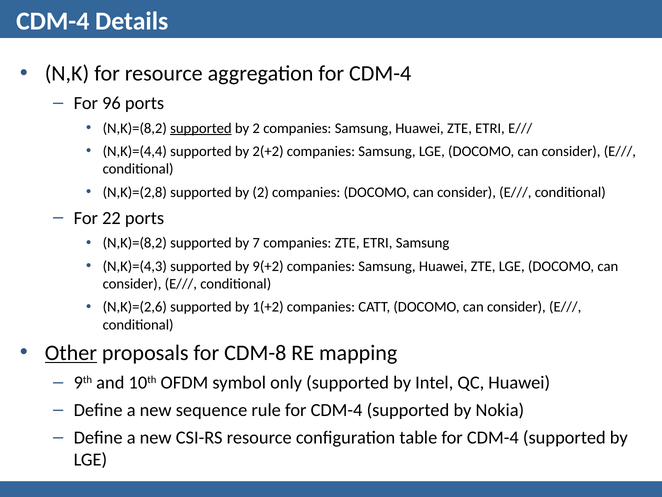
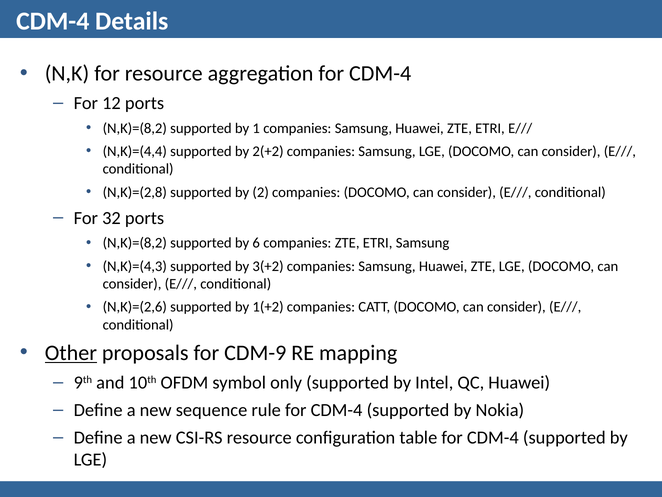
96: 96 -> 12
supported at (201, 128) underline: present -> none
2 at (256, 128): 2 -> 1
22: 22 -> 32
7: 7 -> 6
9(+2: 9(+2 -> 3(+2
CDM-8: CDM-8 -> CDM-9
